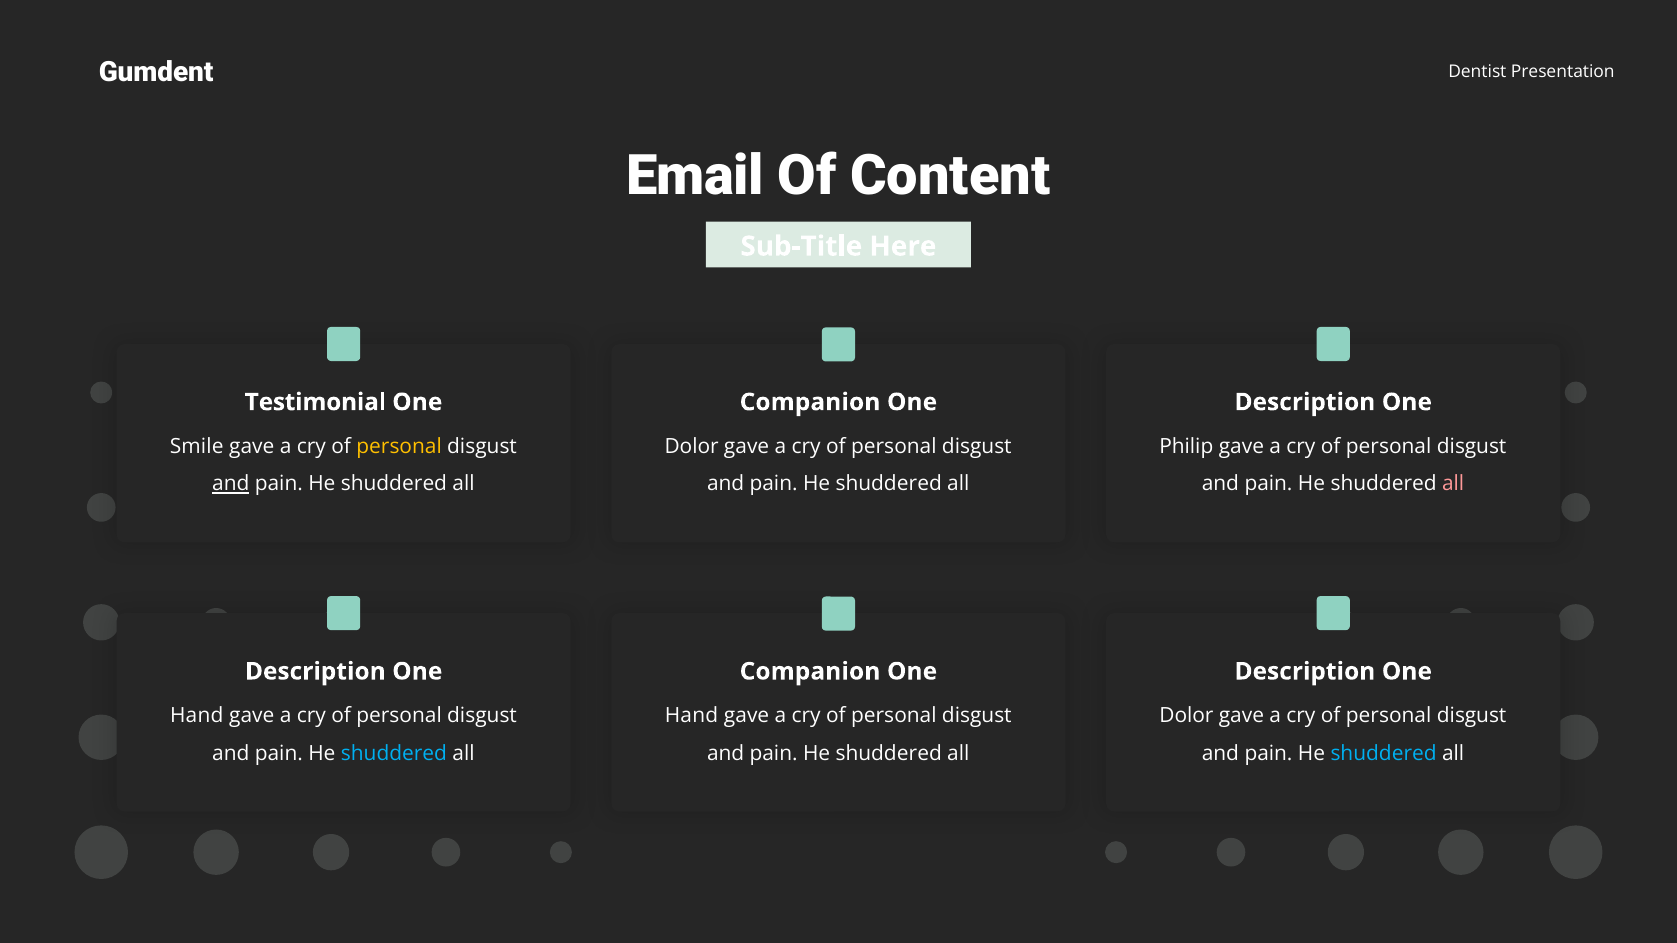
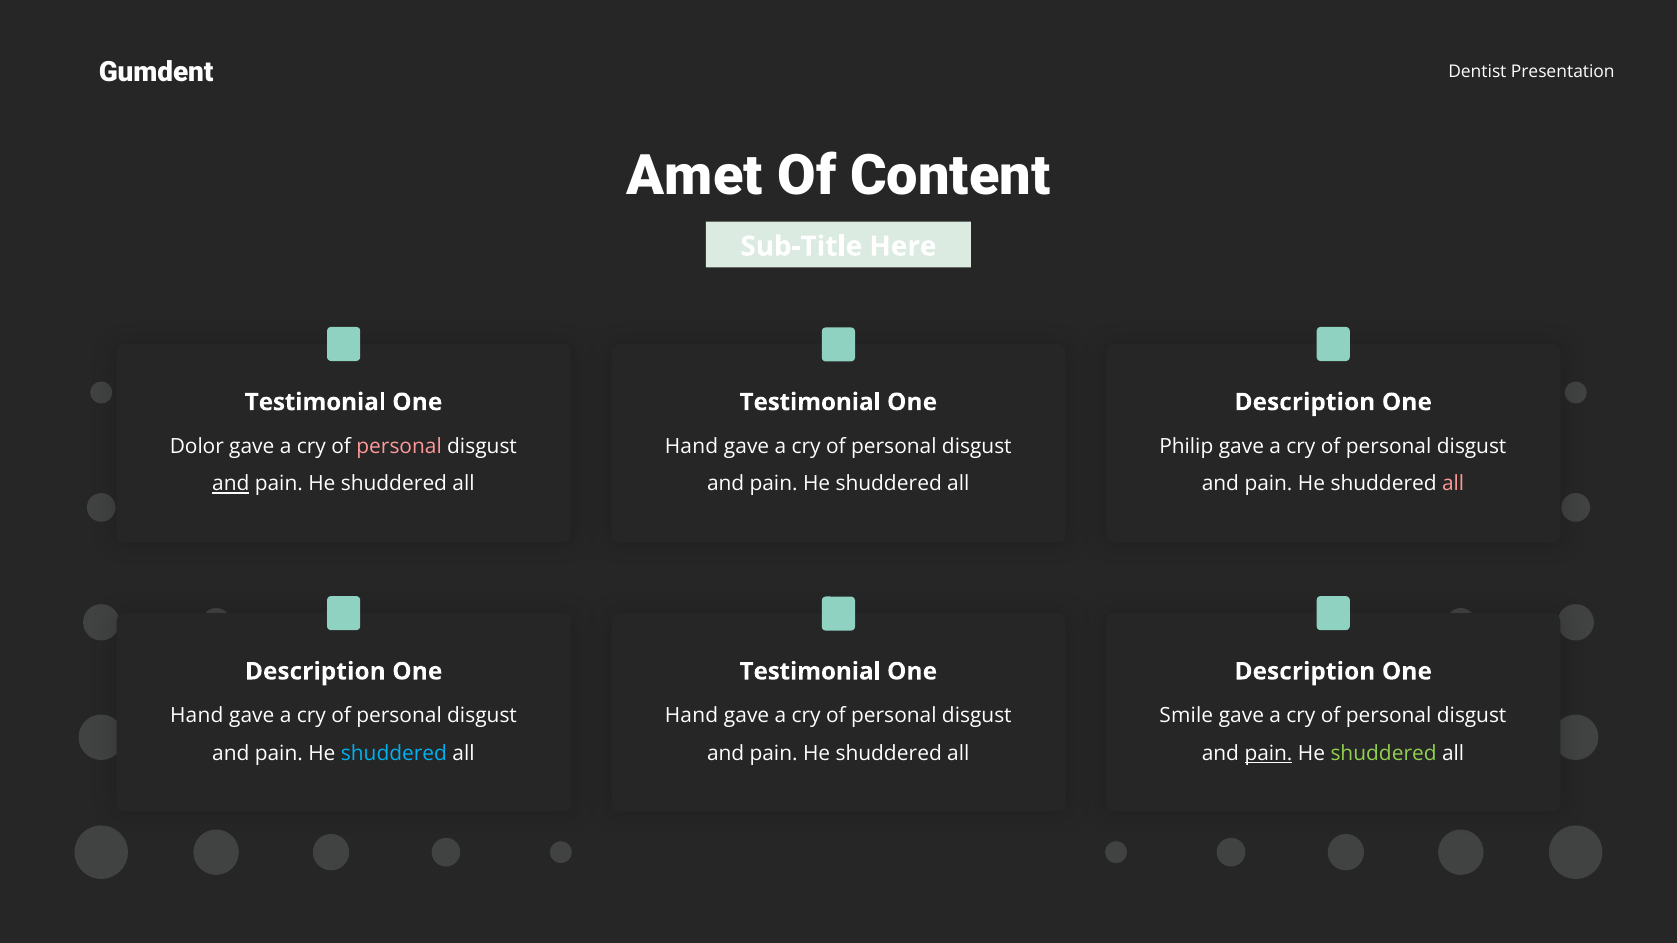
Email: Email -> Amet
Companion at (810, 402): Companion -> Testimonial
Smile: Smile -> Dolor
personal at (399, 446) colour: yellow -> pink
Dolor at (692, 446): Dolor -> Hand
Companion at (810, 672): Companion -> Testimonial
Dolor at (1186, 716): Dolor -> Smile
pain at (1269, 753) underline: none -> present
shuddered at (1384, 753) colour: light blue -> light green
